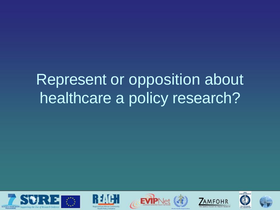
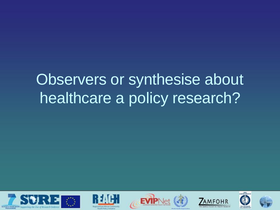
Represent: Represent -> Observers
opposition: opposition -> synthesise
